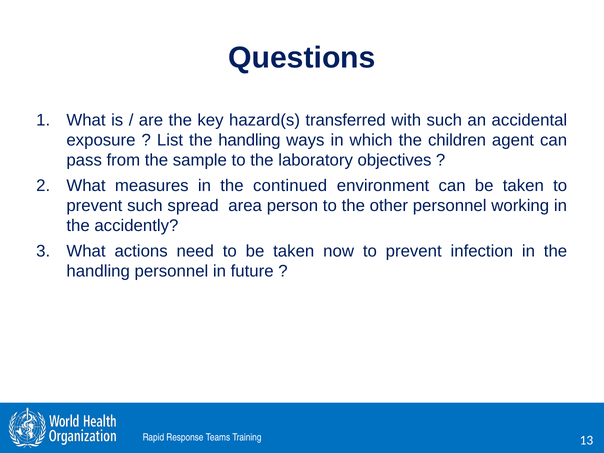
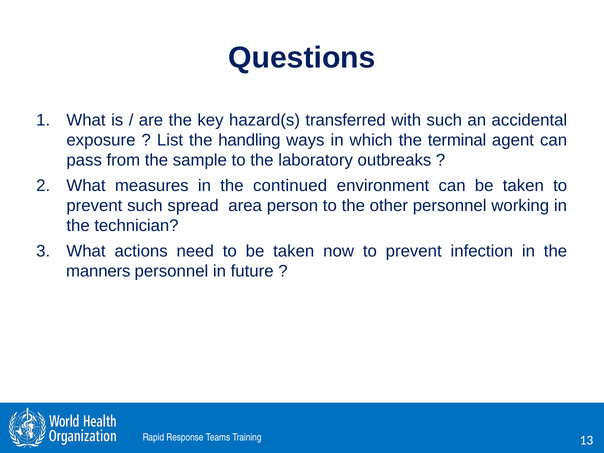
children: children -> terminal
objectives: objectives -> outbreaks
accidently: accidently -> technician
handling at (98, 271): handling -> manners
